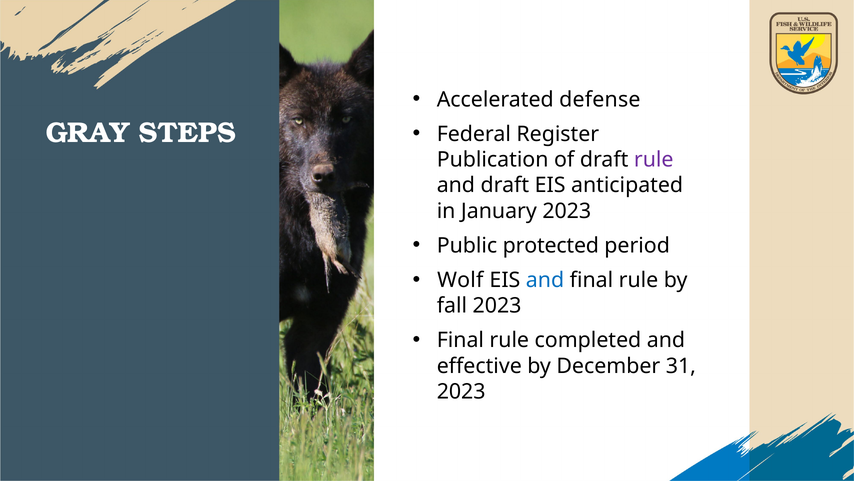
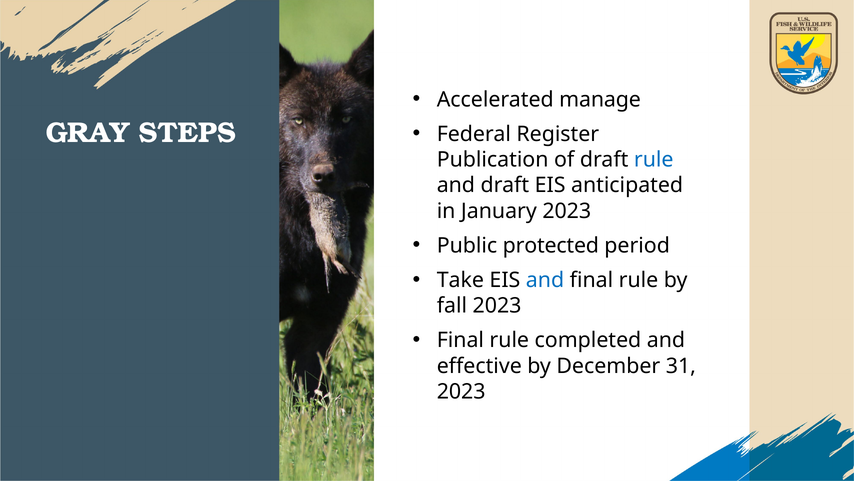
defense: defense -> manage
rule at (654, 160) colour: purple -> blue
Wolf: Wolf -> Take
